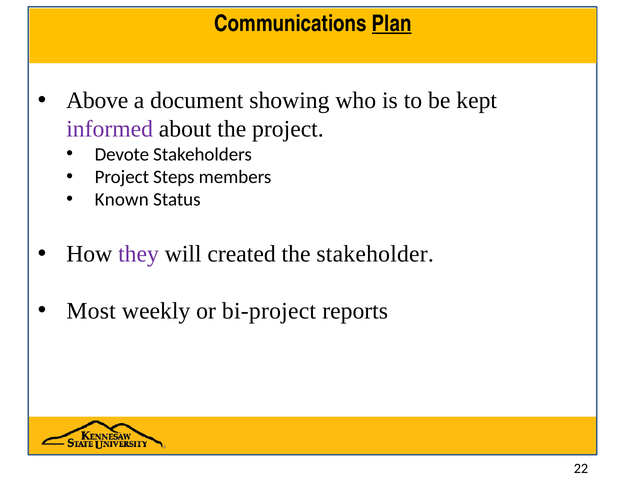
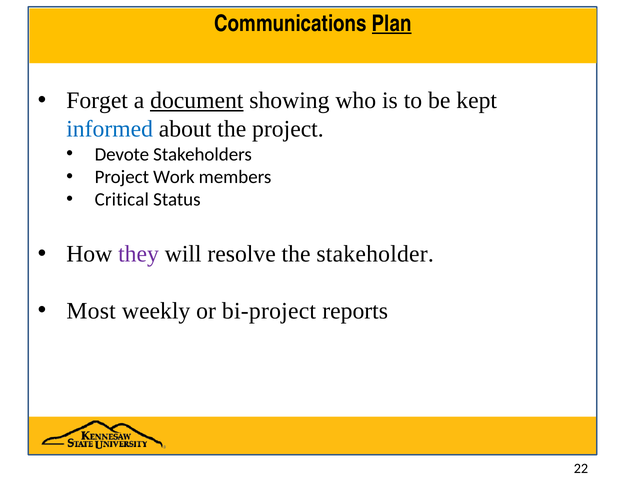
Above: Above -> Forget
document underline: none -> present
informed colour: purple -> blue
Steps: Steps -> Work
Known: Known -> Critical
created: created -> resolve
